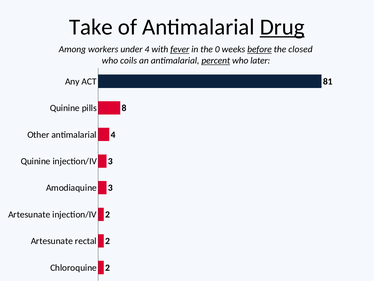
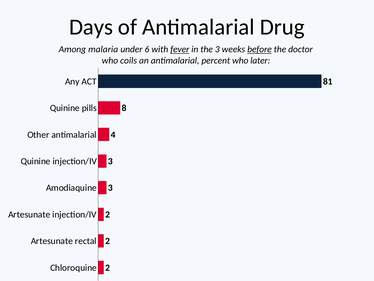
Take: Take -> Days
Drug underline: present -> none
workers: workers -> malaria
under 4: 4 -> 6
the 0: 0 -> 3
closed: closed -> doctor
percent underline: present -> none
